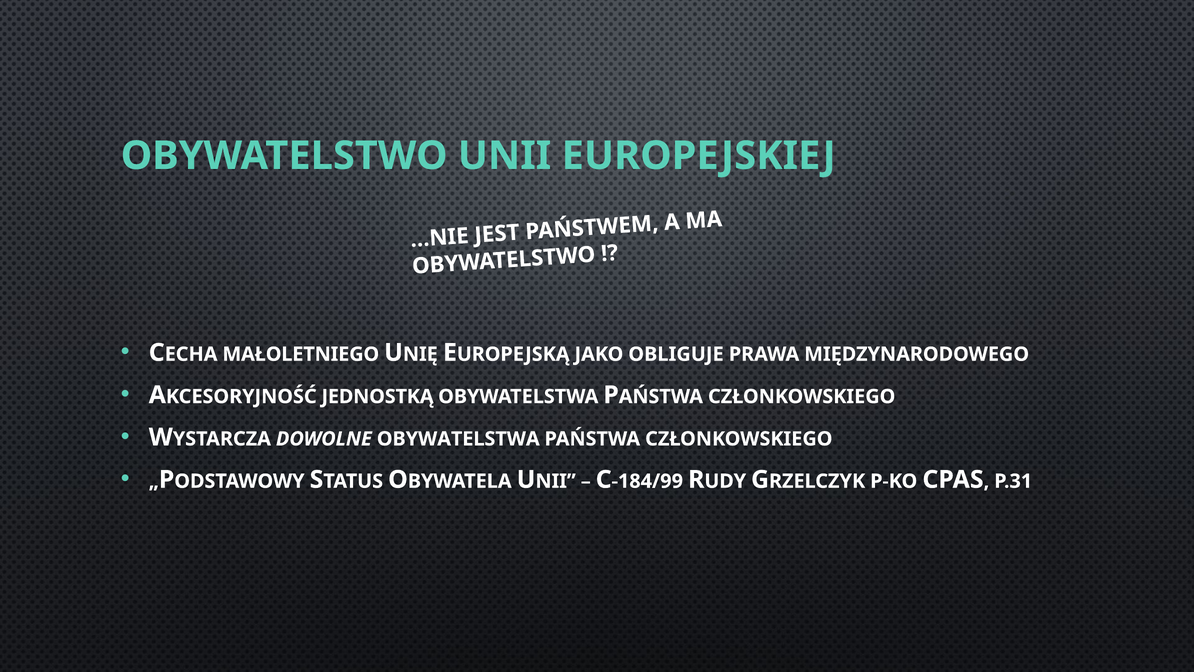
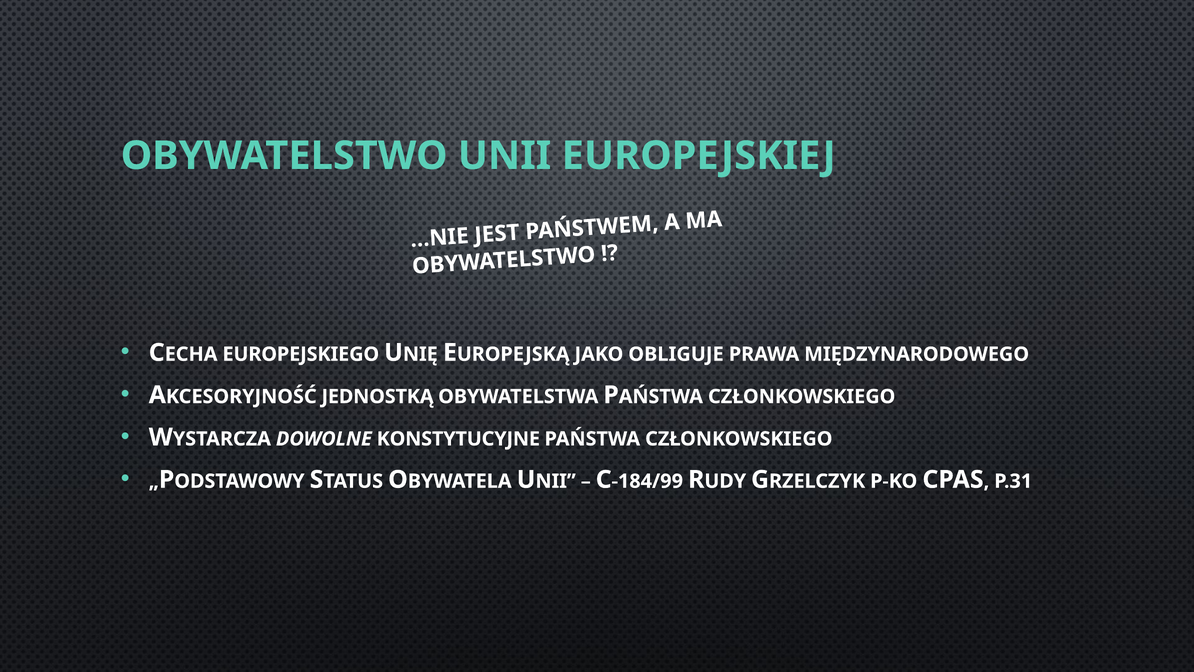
MAŁOLETNIEGO: MAŁOLETNIEGO -> EUROPEJSKIEGO
DOWOLNE OBYWATELSTWA: OBYWATELSTWA -> KONSTYTUCYJNE
